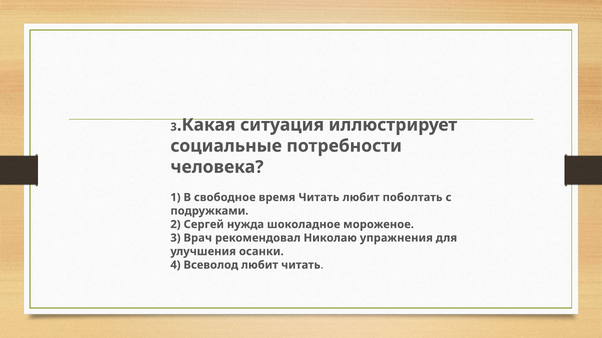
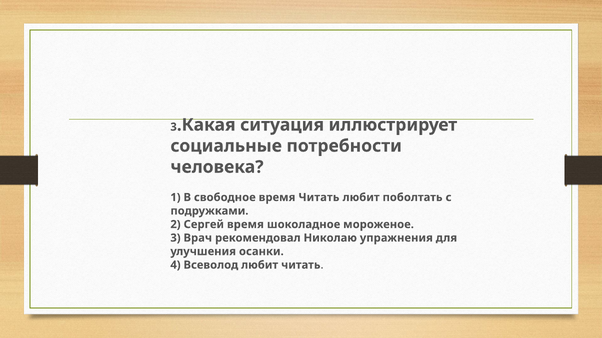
Сергей нужда: нужда -> время
